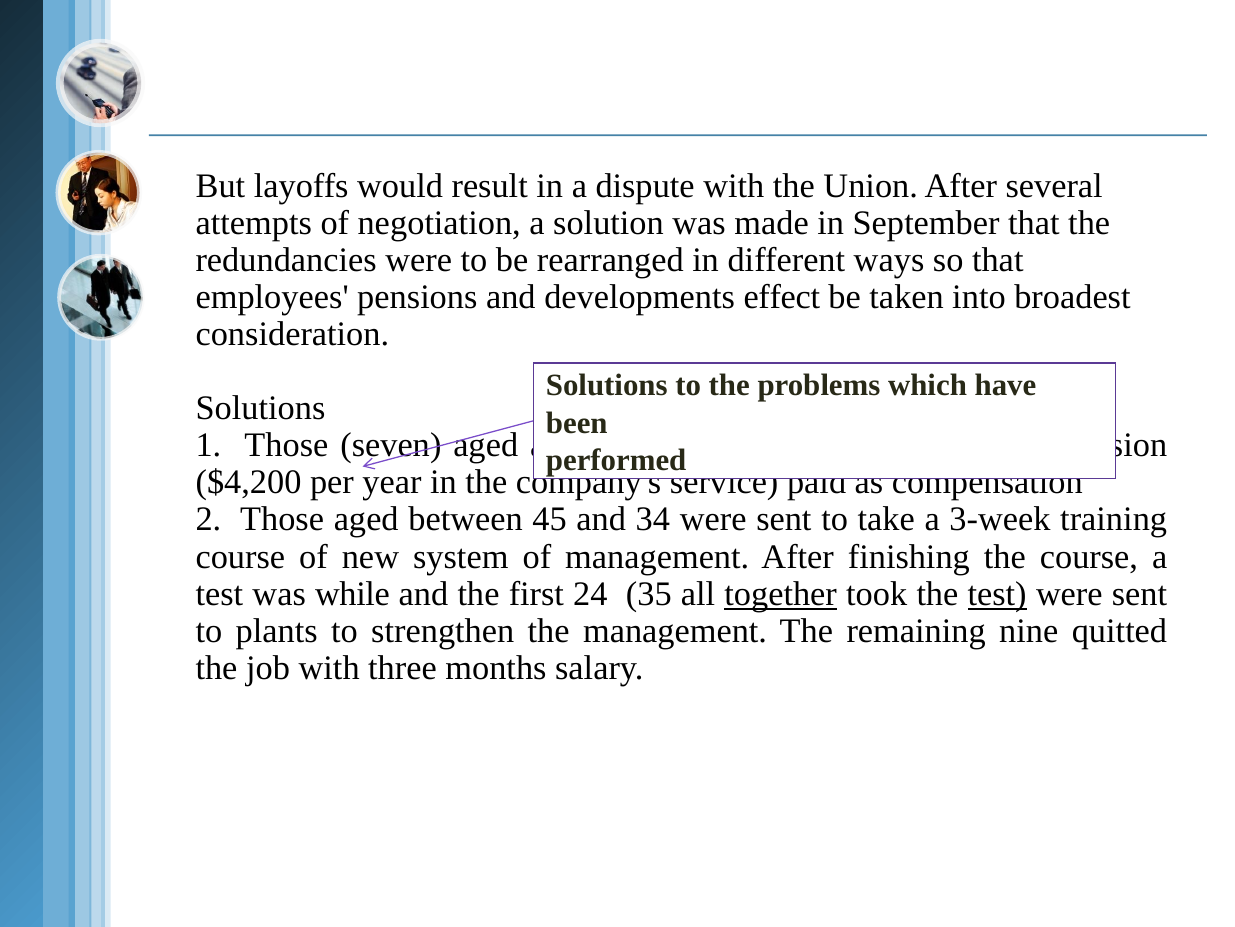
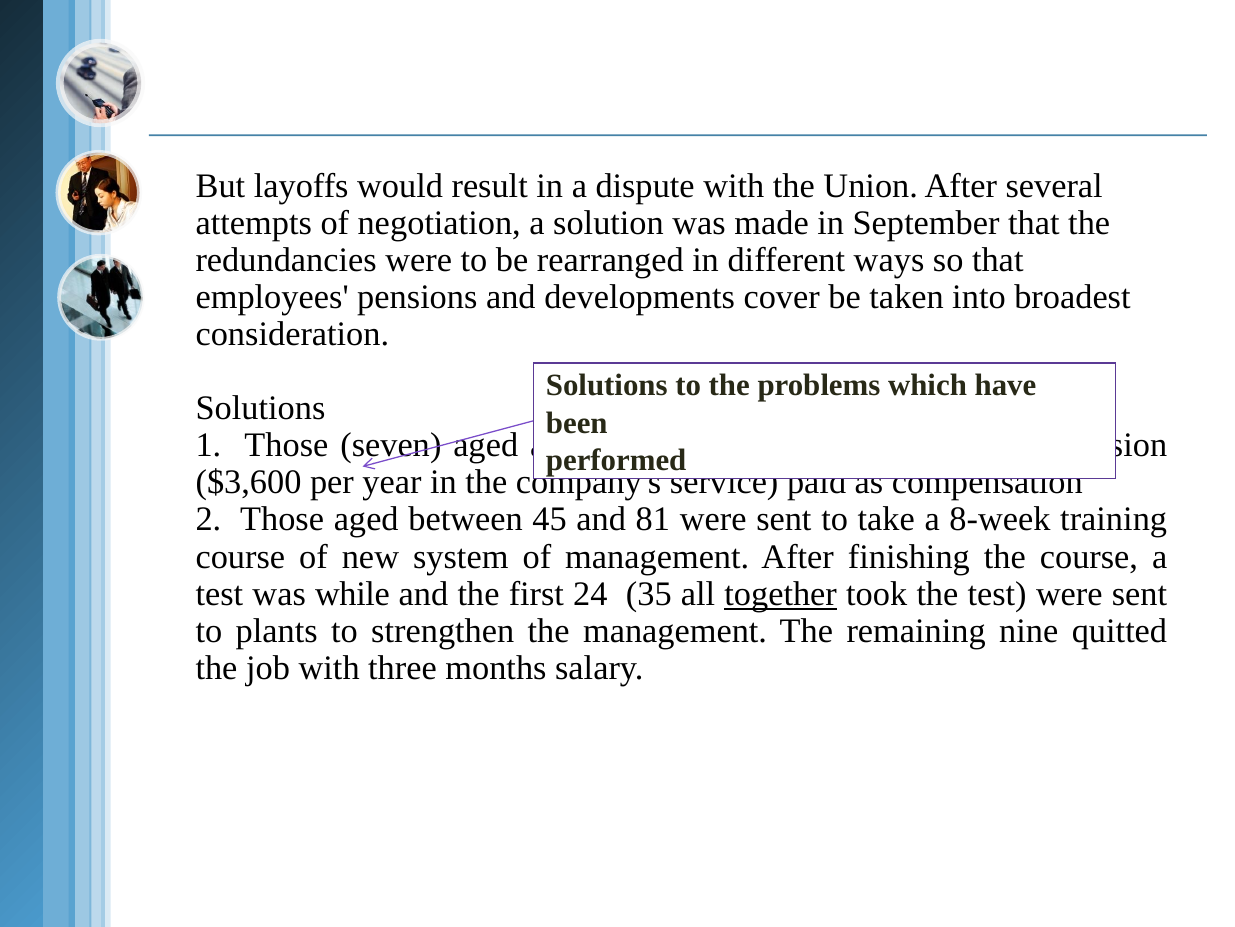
effect: effect -> cover
$4,200: $4,200 -> $3,600
34: 34 -> 81
3-week: 3-week -> 8-week
test at (997, 593) underline: present -> none
